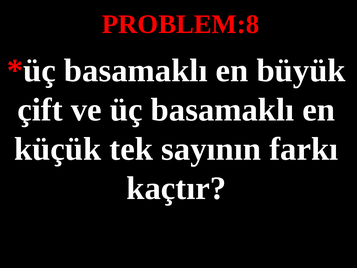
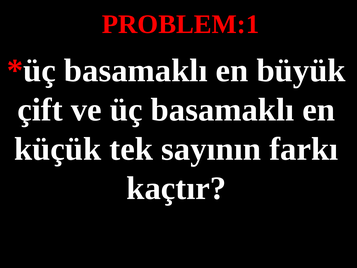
PROBLEM:8: PROBLEM:8 -> PROBLEM:1
